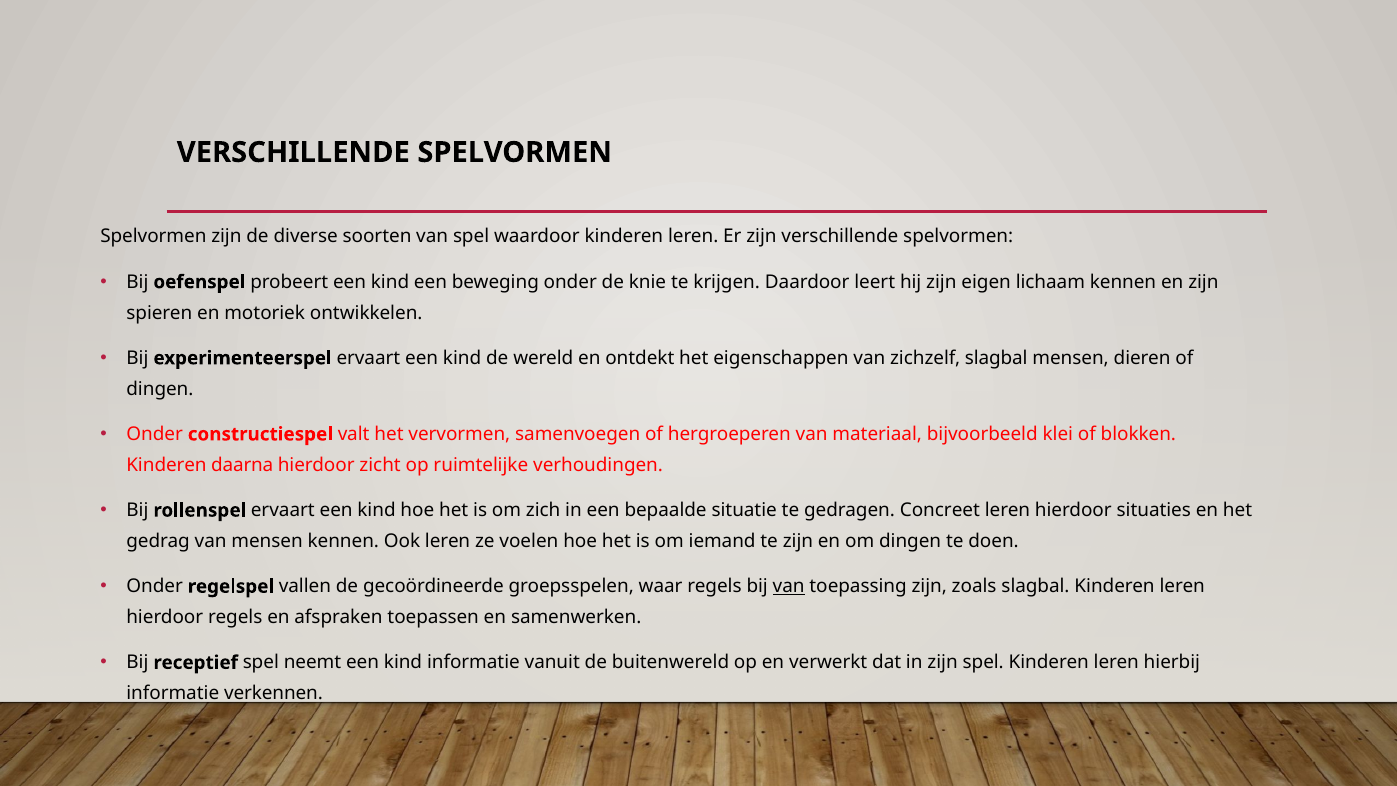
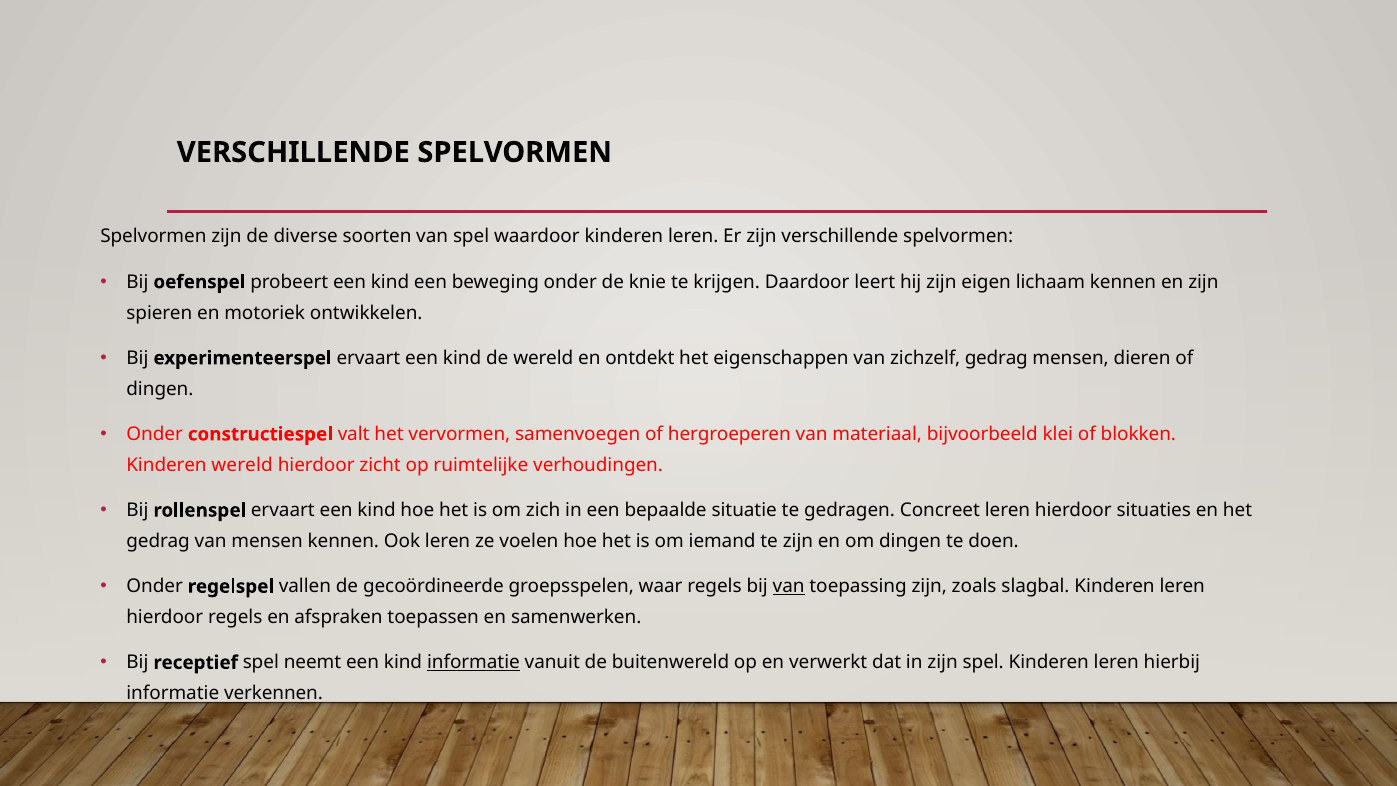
zichzelf slagbal: slagbal -> gedrag
Kinderen daarna: daarna -> wereld
informatie at (473, 662) underline: none -> present
